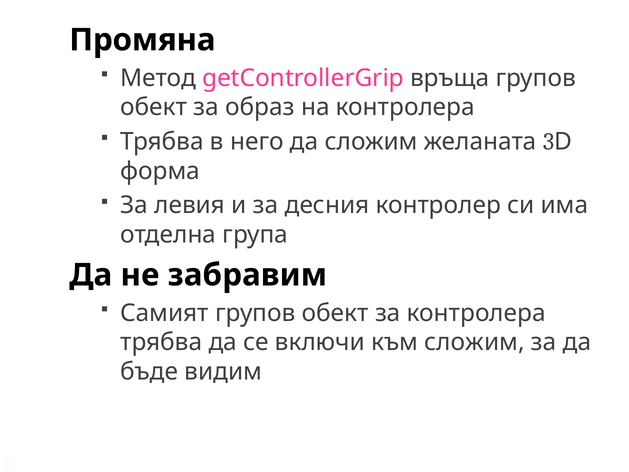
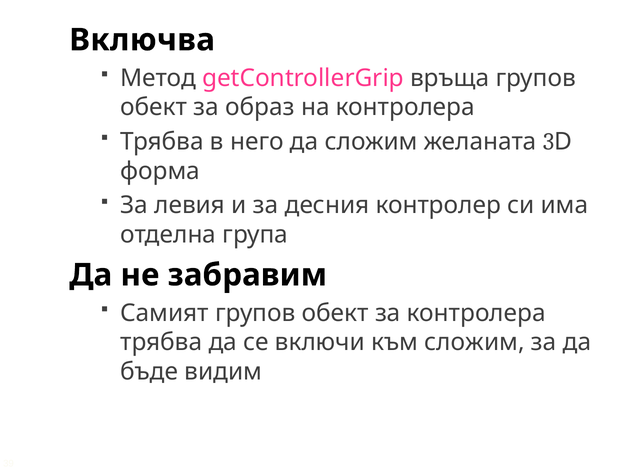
Промяна: Промяна -> Включва
